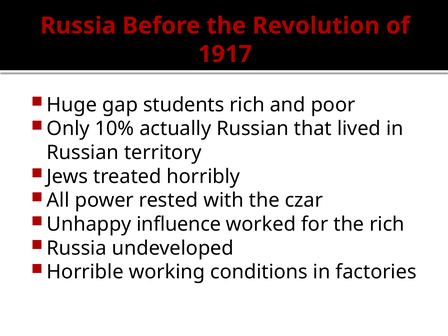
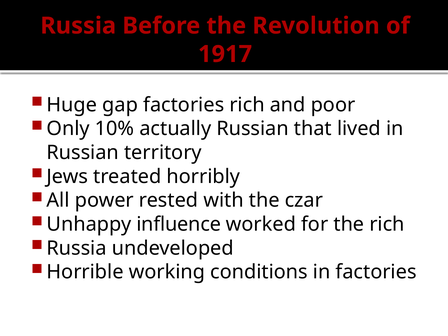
gap students: students -> factories
